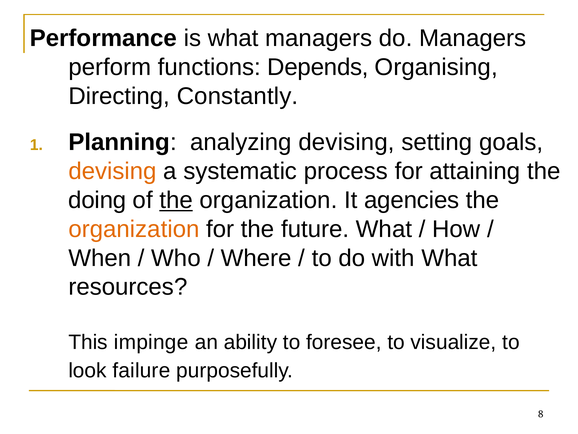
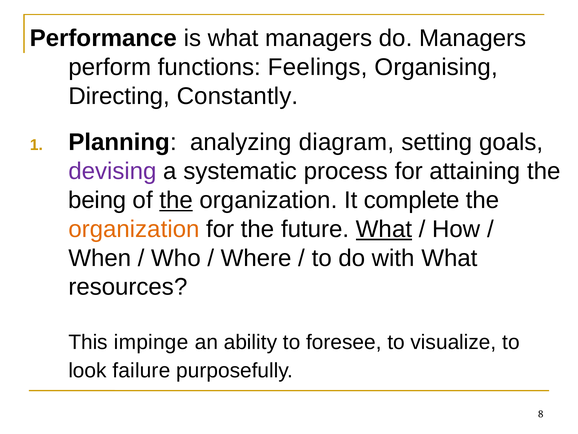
Depends: Depends -> Feelings
analyzing devising: devising -> diagram
devising at (113, 171) colour: orange -> purple
doing: doing -> being
agencies: agencies -> complete
What at (384, 229) underline: none -> present
